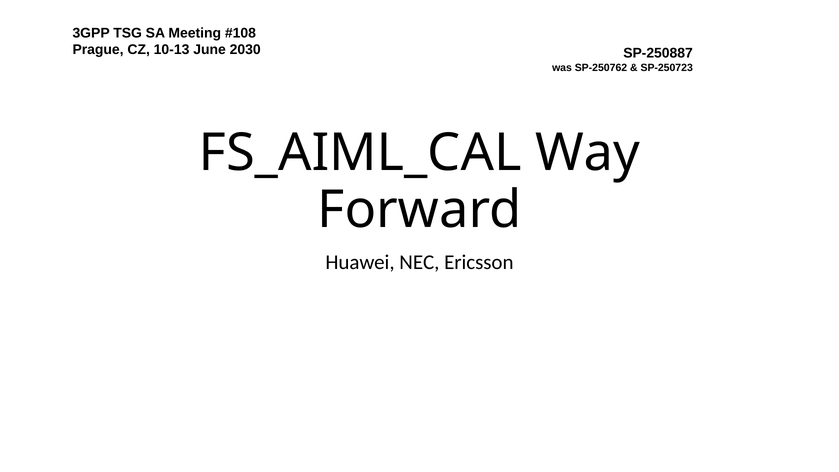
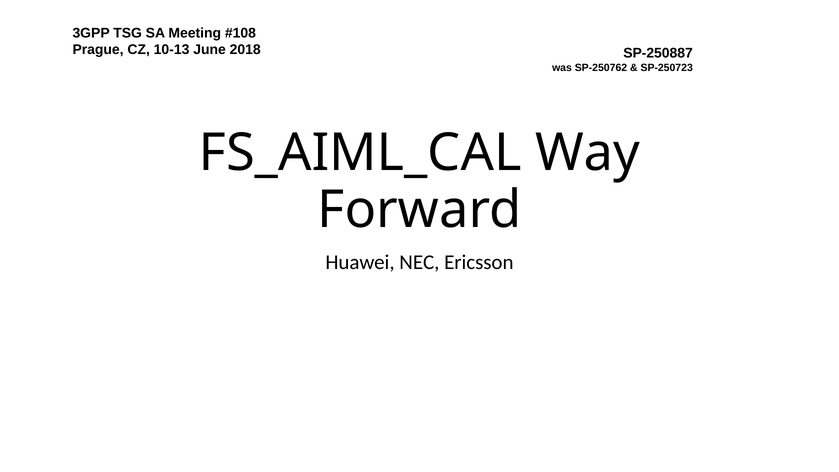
2030: 2030 -> 2018
